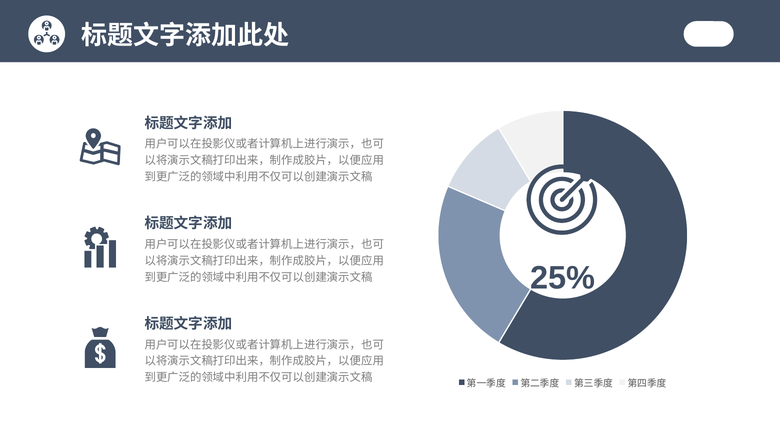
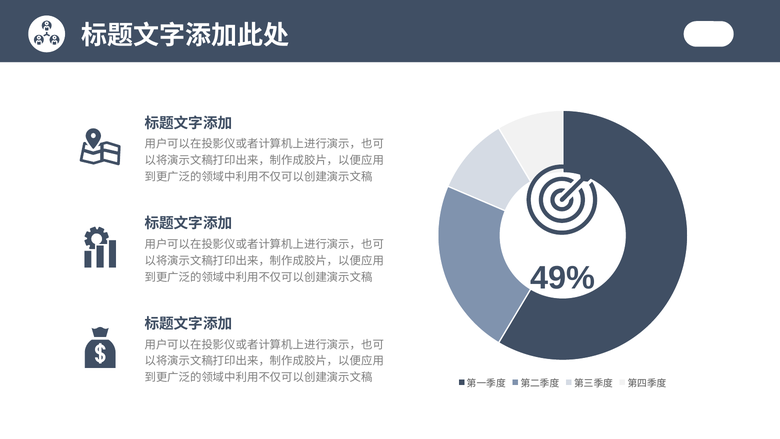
25%: 25% -> 49%
